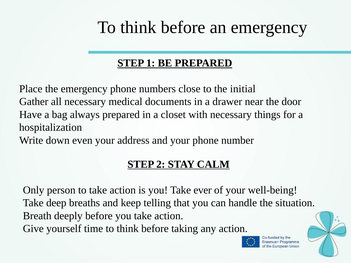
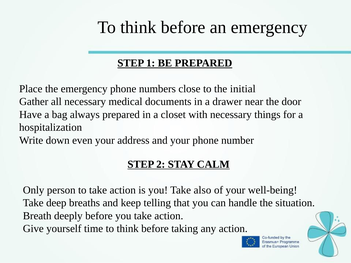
ever: ever -> also
